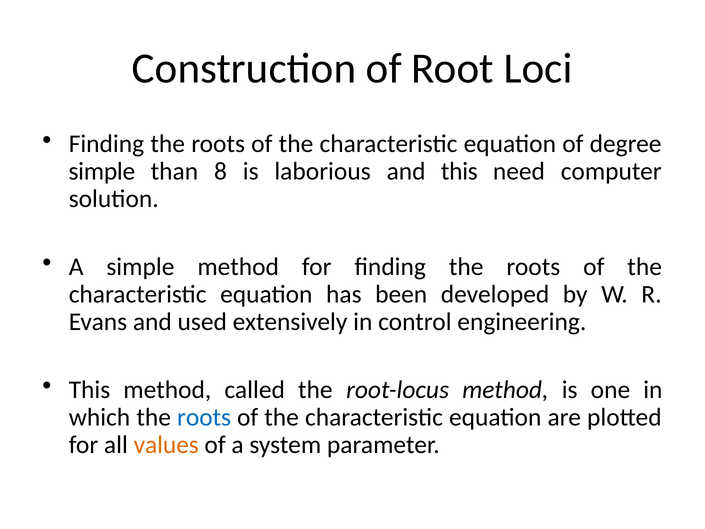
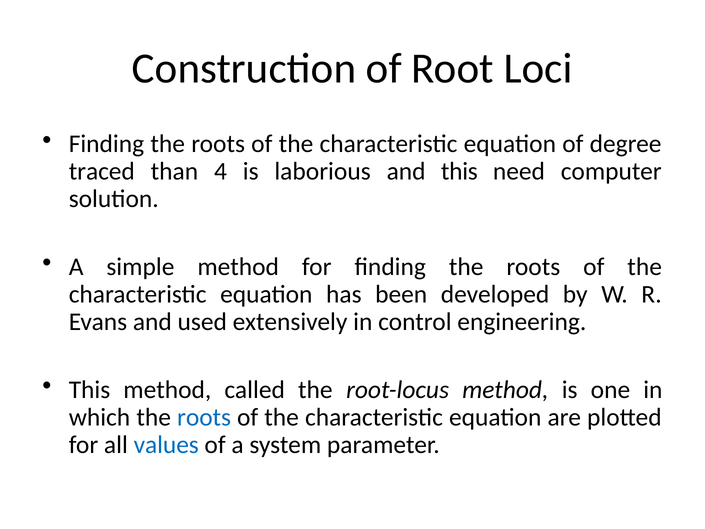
simple at (102, 171): simple -> traced
8: 8 -> 4
values colour: orange -> blue
